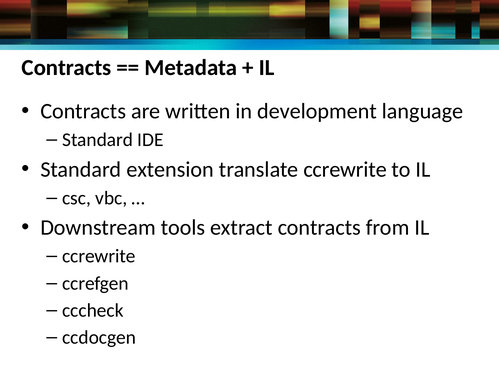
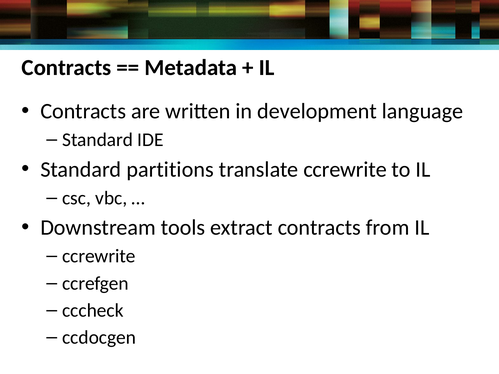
extension: extension -> partitions
